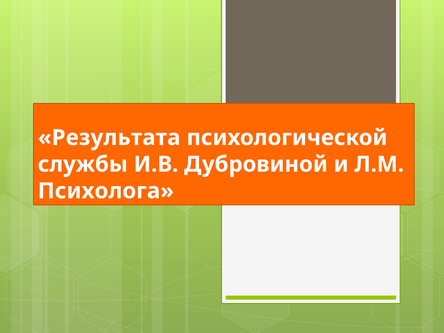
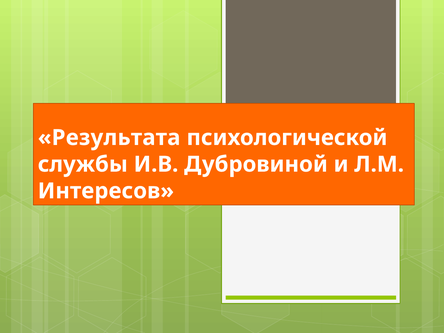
Психолога: Психолога -> Интересов
